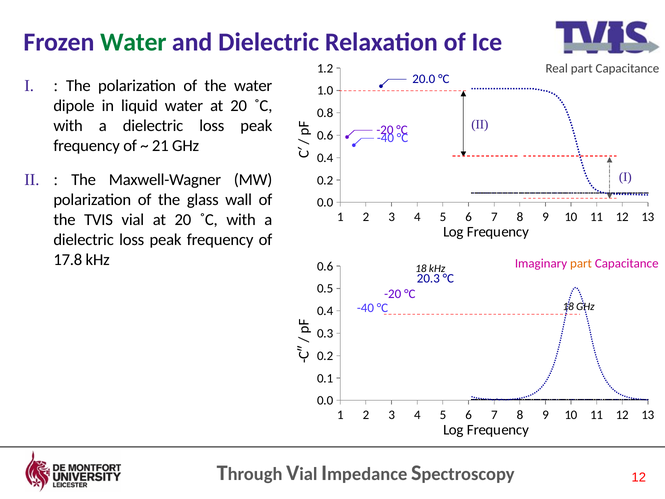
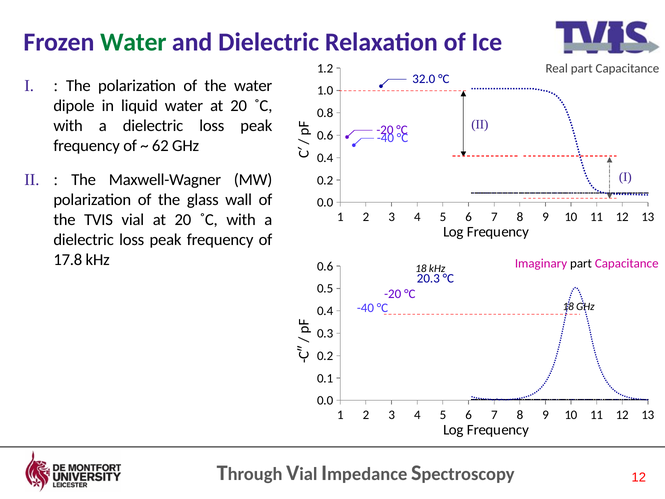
20.0: 20.0 -> 32.0
21: 21 -> 62
part at (581, 263) colour: orange -> black
